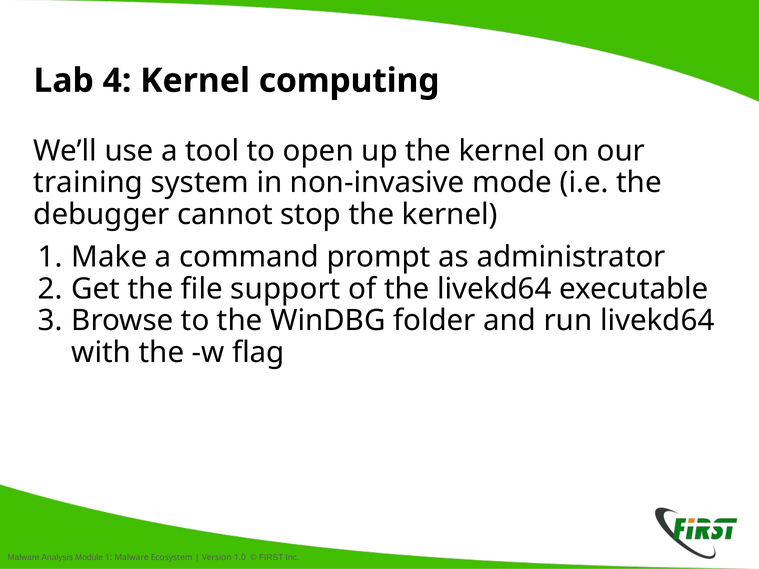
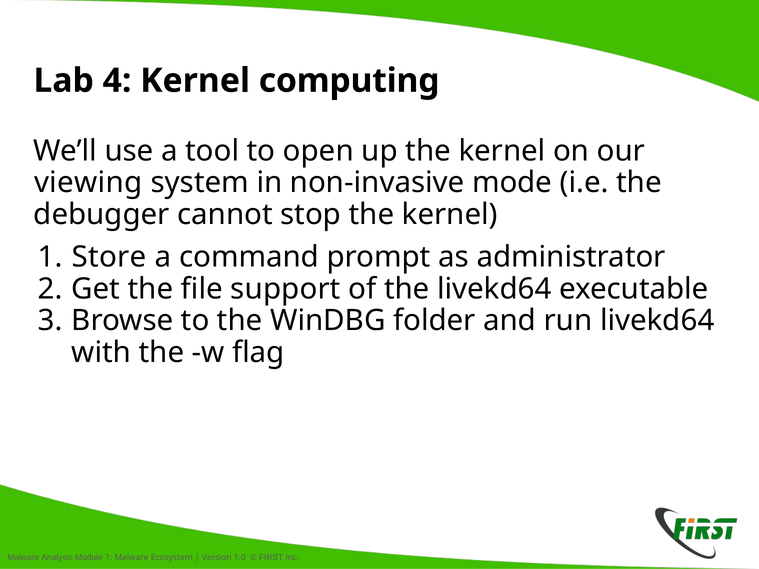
training: training -> viewing
Make: Make -> Store
